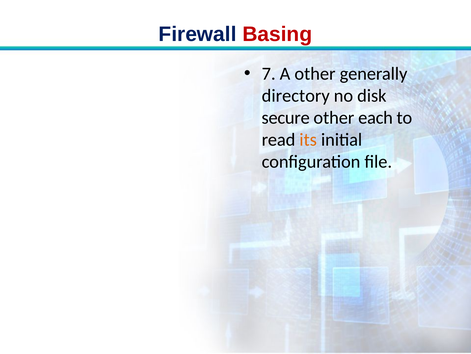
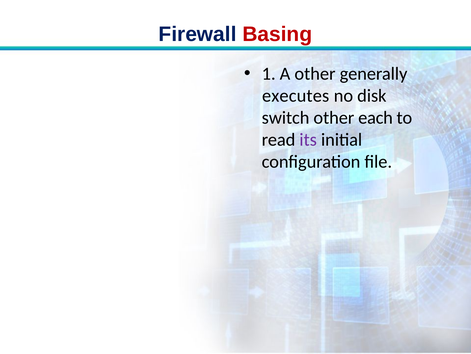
7: 7 -> 1
directory: directory -> executes
secure: secure -> switch
its colour: orange -> purple
